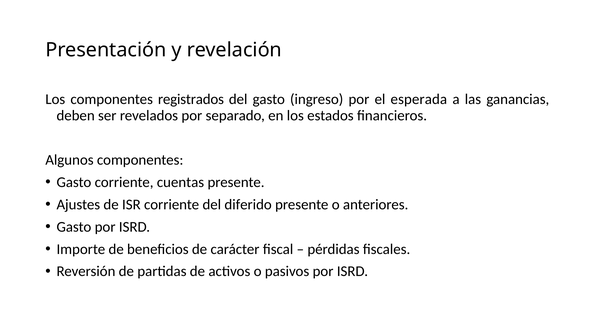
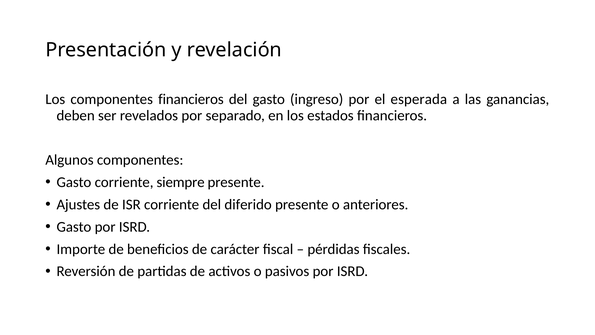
componentes registrados: registrados -> financieros
cuentas: cuentas -> siempre
